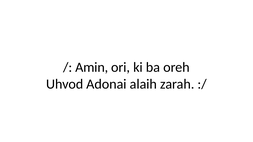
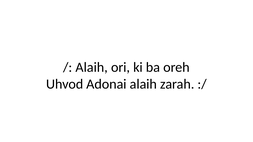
Amin at (92, 67): Amin -> Alaih
